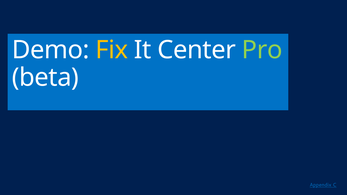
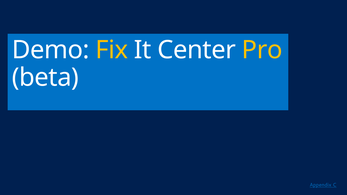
Pro colour: light green -> yellow
